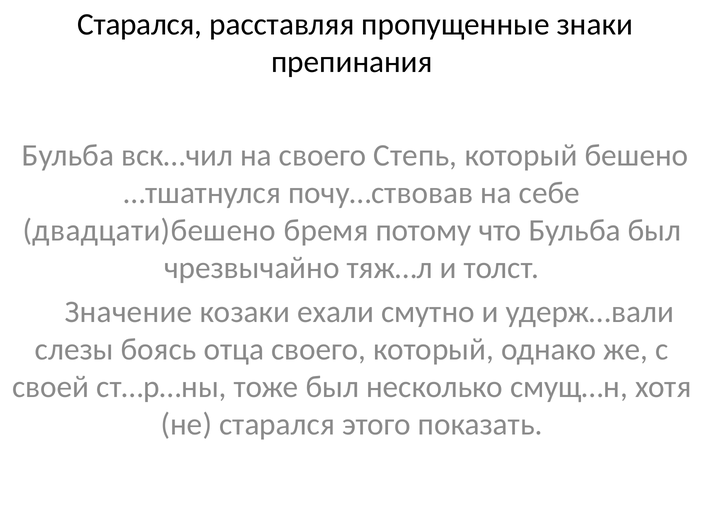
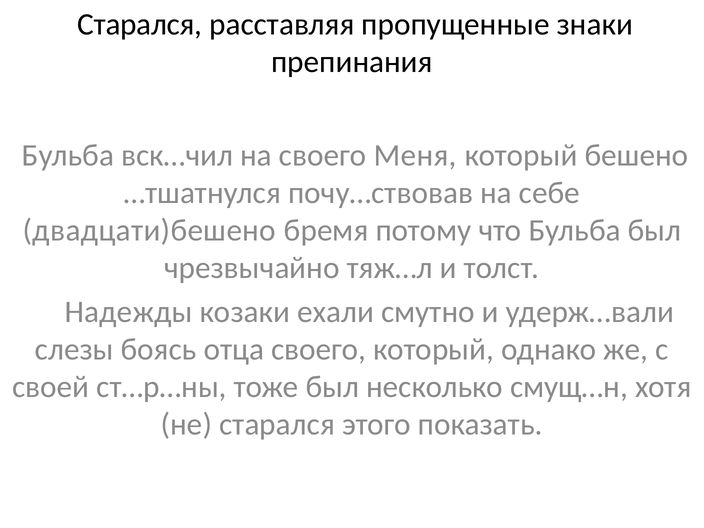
Степь: Степь -> Меня
Значение: Значение -> Надежды
